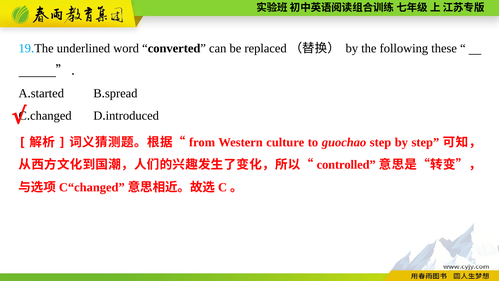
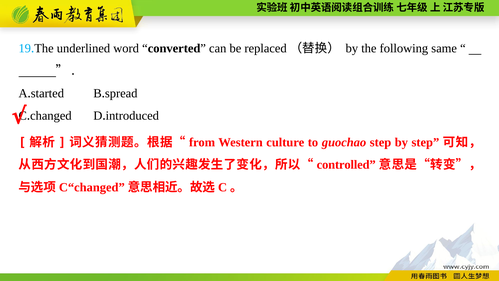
these: these -> same
